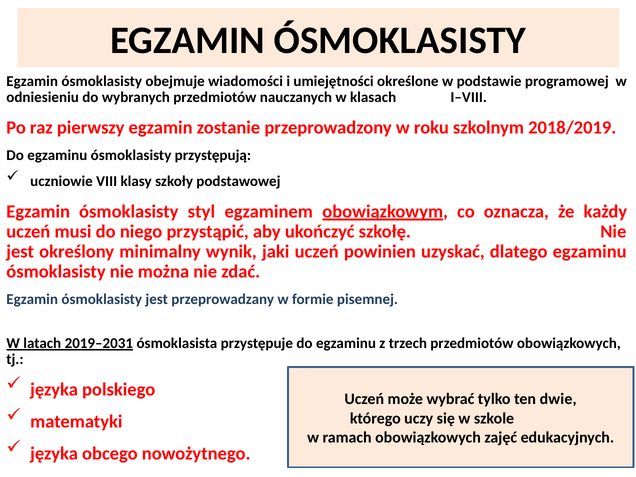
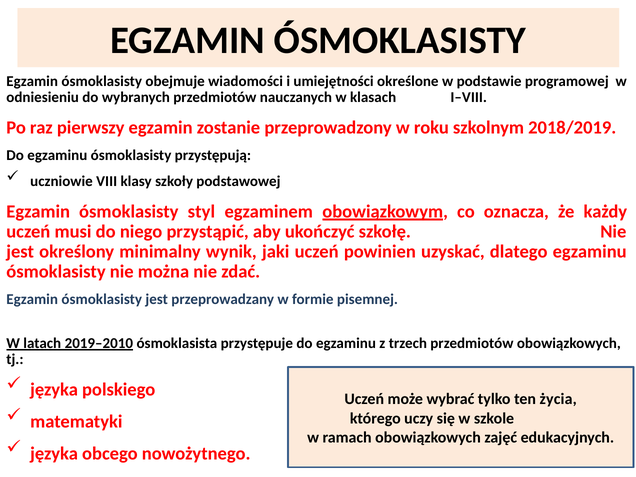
2019–2031: 2019–2031 -> 2019–2010
dwie: dwie -> życia
